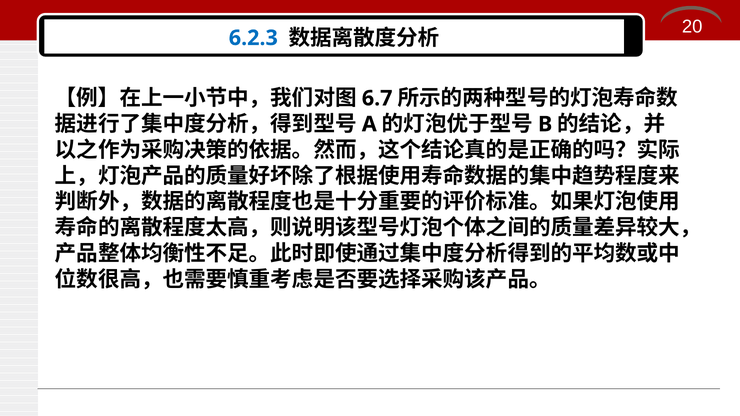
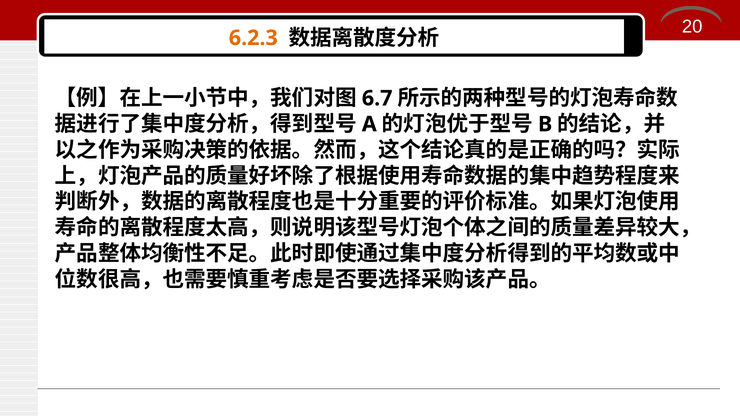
6.2.3 colour: blue -> orange
